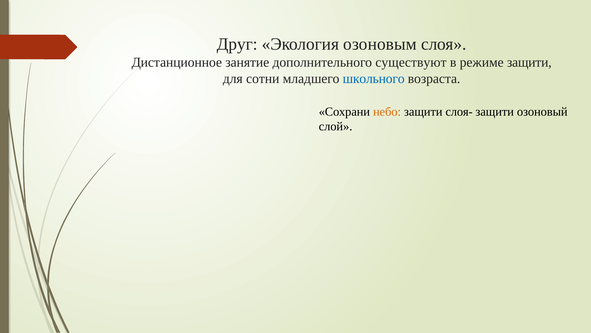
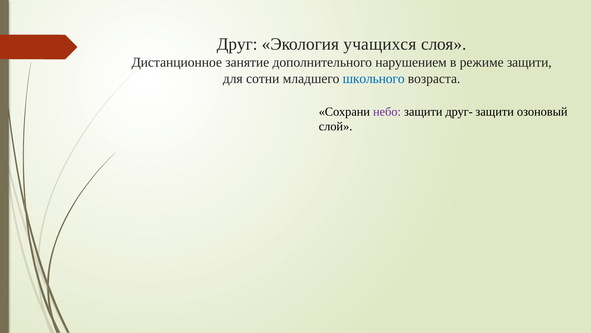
озоновым: озоновым -> учащихся
существуют: существуют -> нарушением
небо colour: orange -> purple
слоя-: слоя- -> друг-
